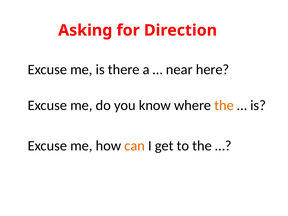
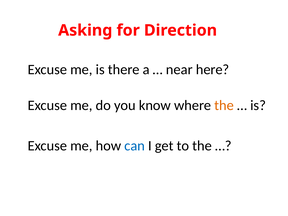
can colour: orange -> blue
